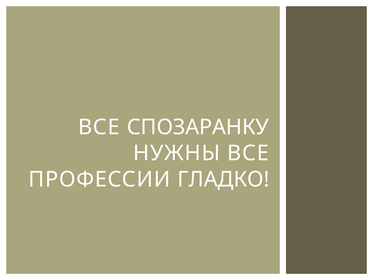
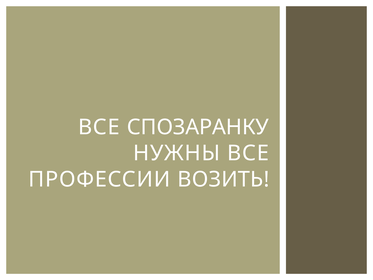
ГЛАДКО: ГЛАДКО -> ВОЗИТЬ
